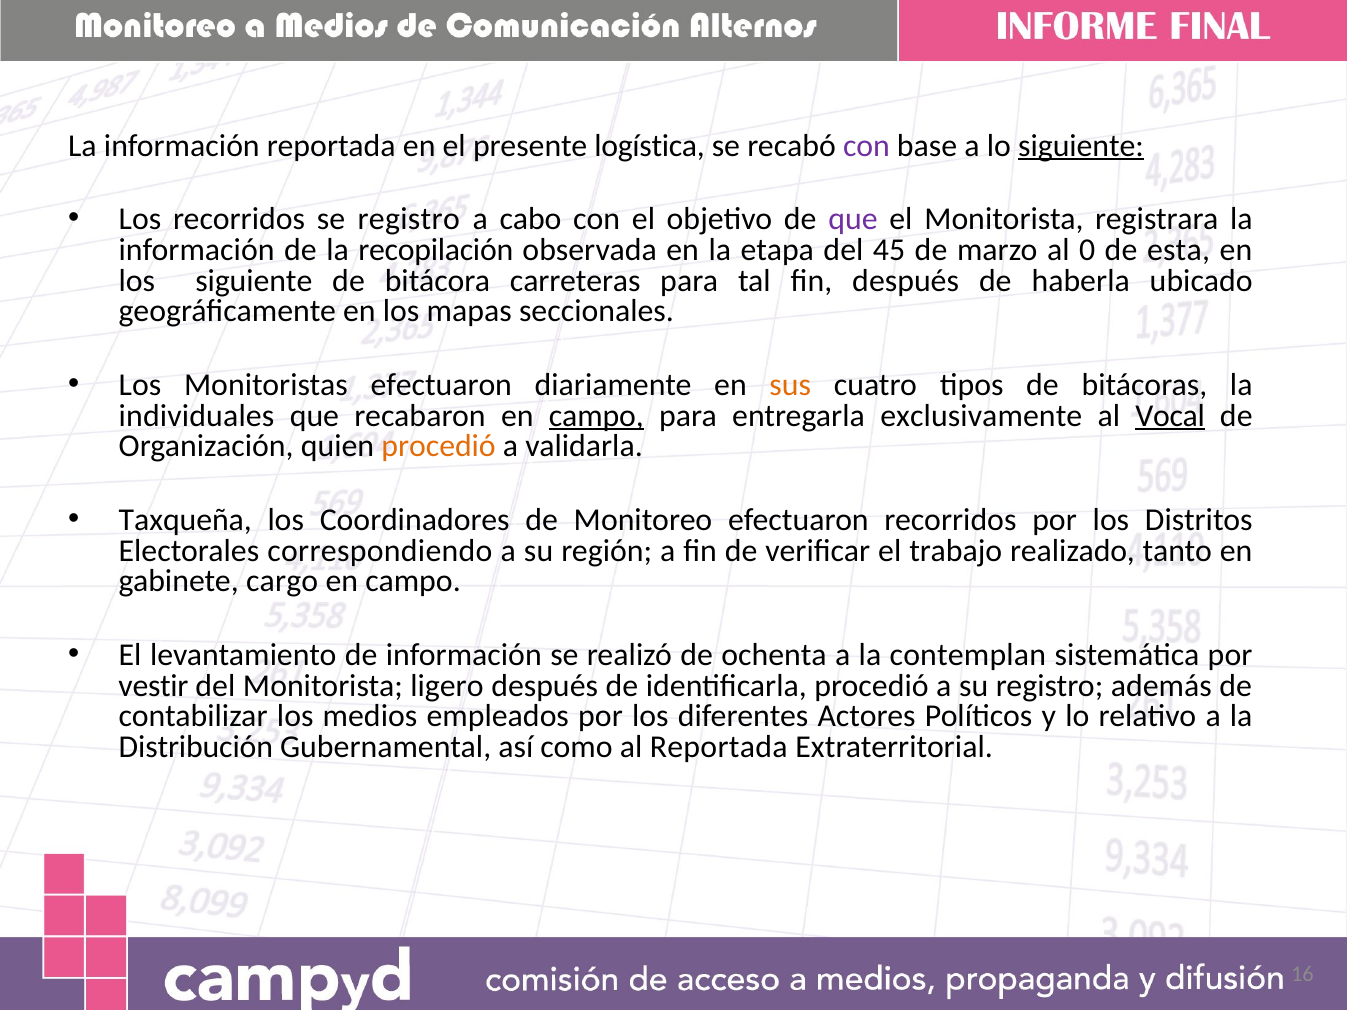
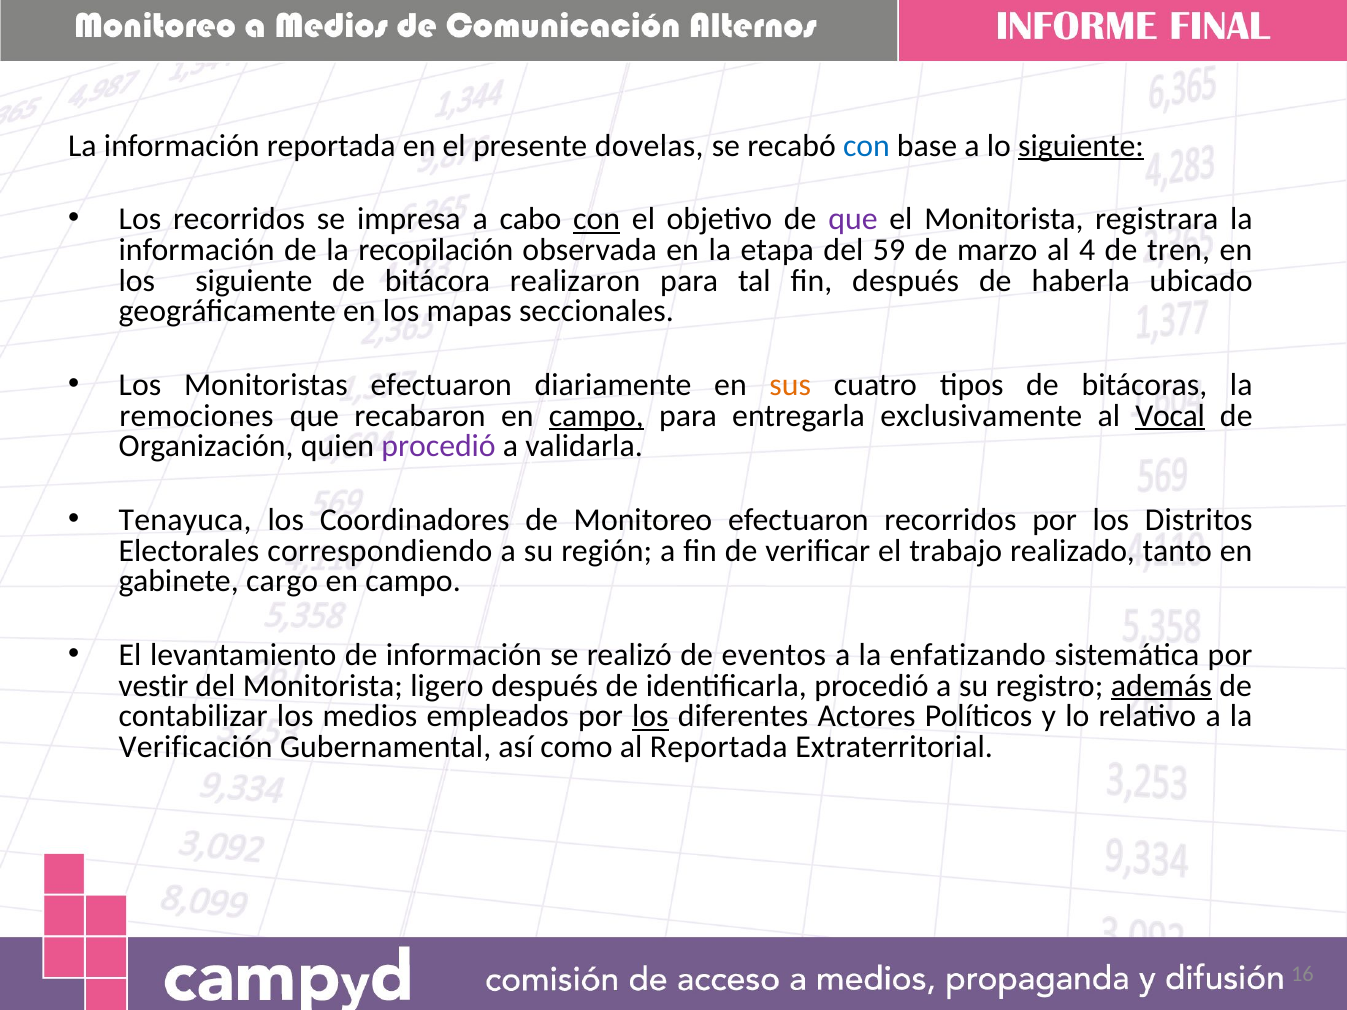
logística: logística -> dovelas
con at (866, 146) colour: purple -> blue
se registro: registro -> impresa
con at (597, 219) underline: none -> present
45: 45 -> 59
0: 0 -> 4
esta: esta -> tren
carreteras: carreteras -> realizaron
individuales: individuales -> remociones
procedió at (439, 446) colour: orange -> purple
Taxqueña: Taxqueña -> Tenayuca
ochenta: ochenta -> eventos
contemplan: contemplan -> enfatizando
además underline: none -> present
los at (650, 716) underline: none -> present
Distribución: Distribución -> Verificación
